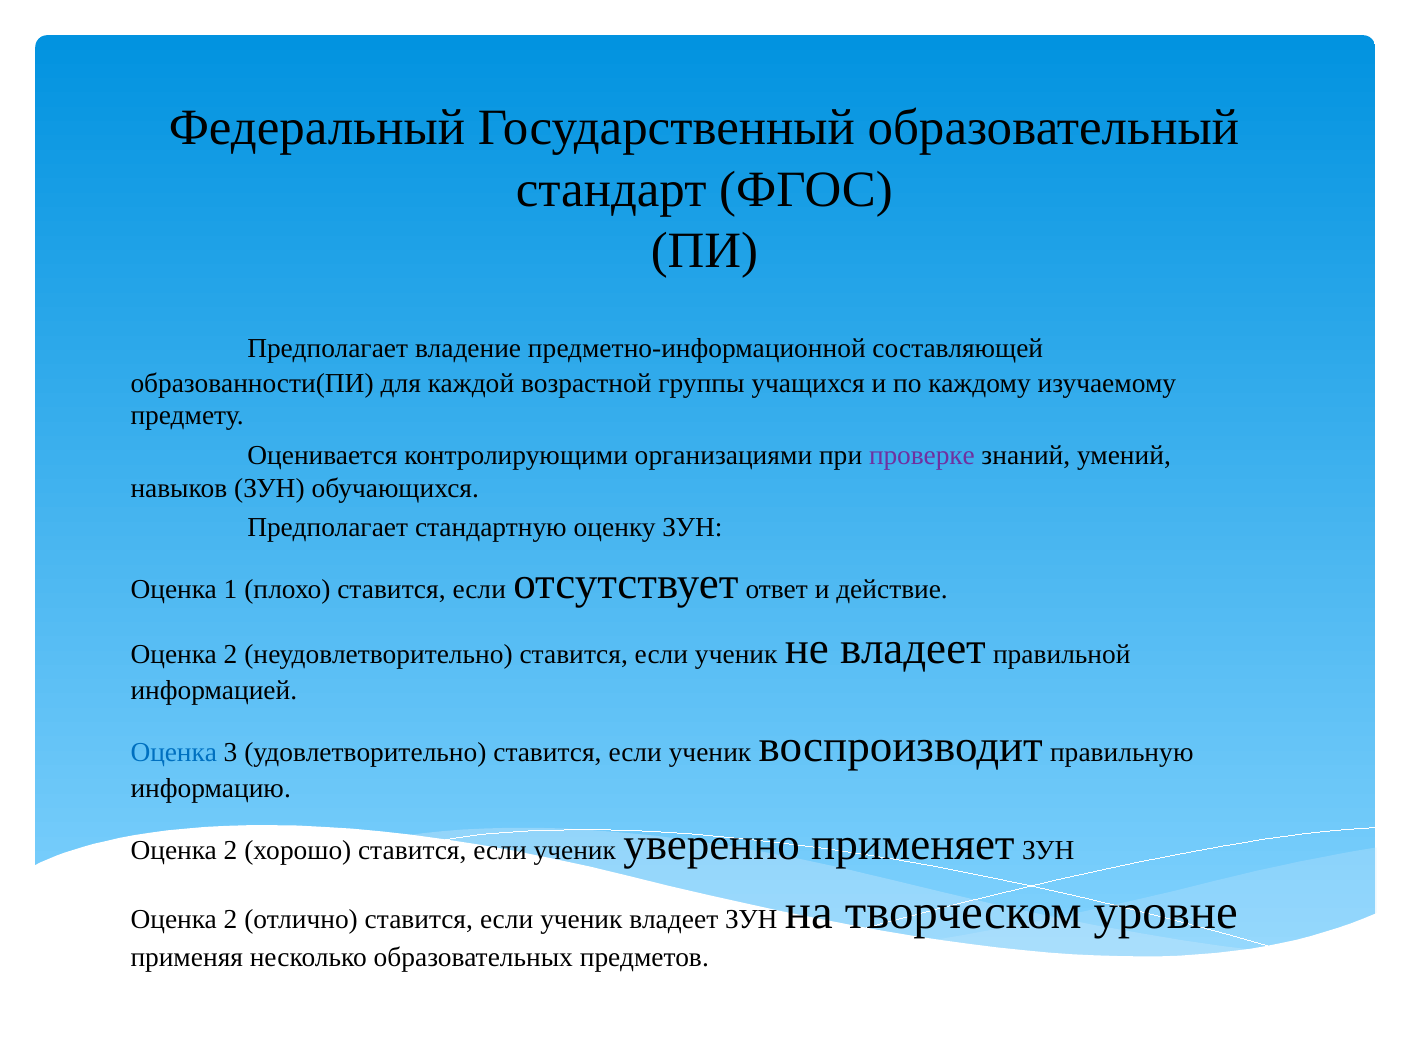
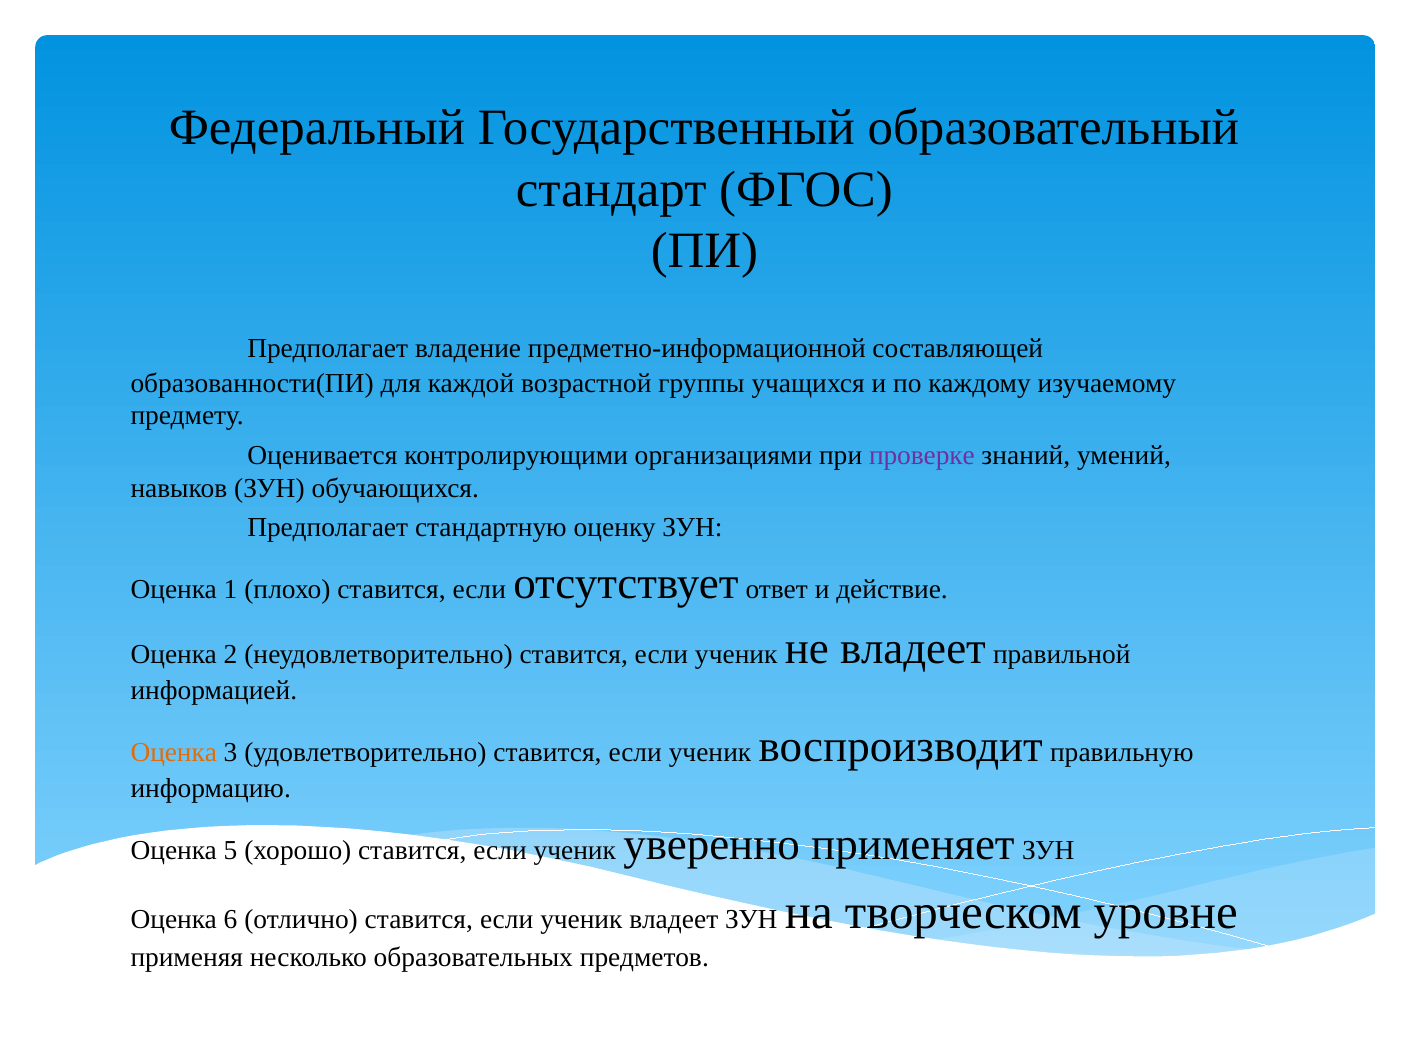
Оценка at (174, 752) colour: blue -> orange
2 at (231, 850): 2 -> 5
2 at (231, 920): 2 -> 6
